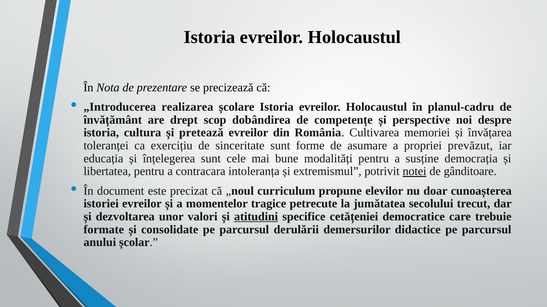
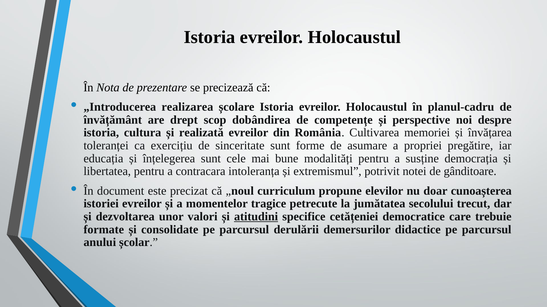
pretează: pretează -> realizată
prevăzut: prevăzut -> pregătire
notei underline: present -> none
